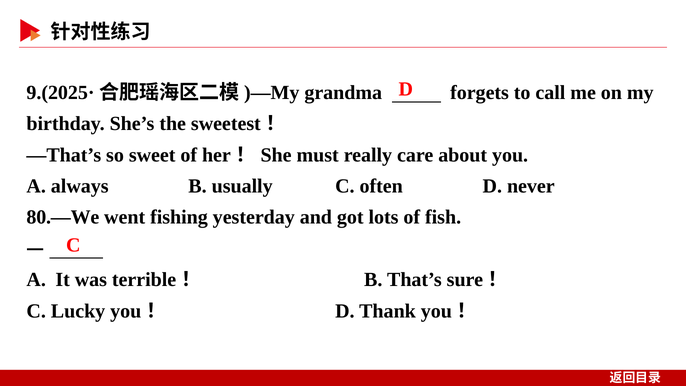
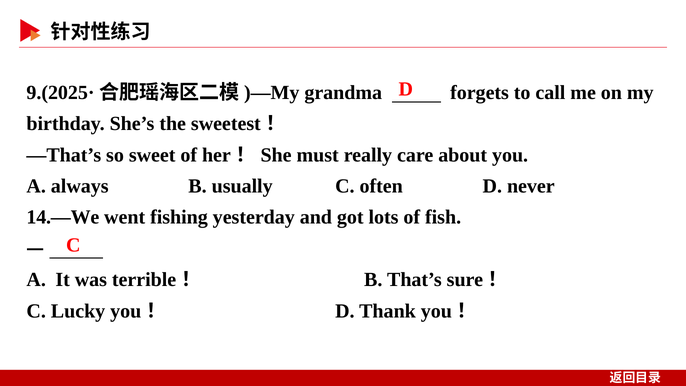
80.—We: 80.—We -> 14.—We
